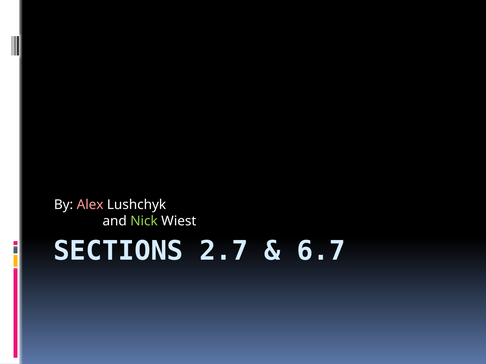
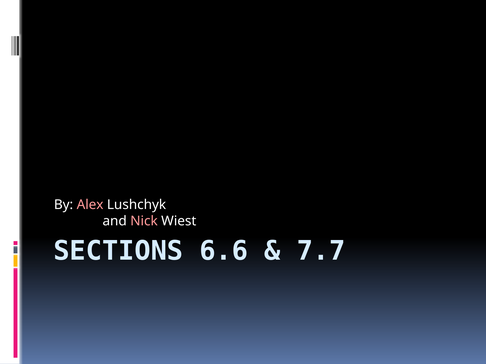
Nick colour: light green -> pink
2.7: 2.7 -> 6.6
6.7: 6.7 -> 7.7
